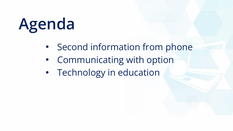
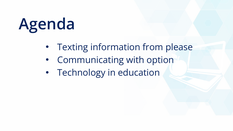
Second: Second -> Texting
phone: phone -> please
